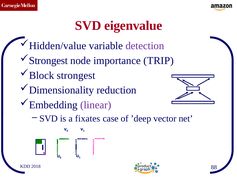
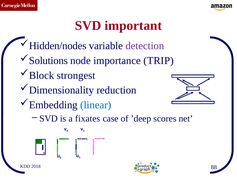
eigenvalue: eigenvalue -> important
Hidden/value: Hidden/value -> Hidden/nodes
Strongest at (48, 61): Strongest -> Solutions
linear colour: purple -> blue
vector: vector -> scores
